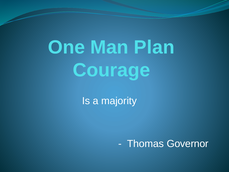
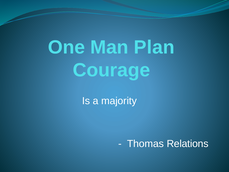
Governor: Governor -> Relations
